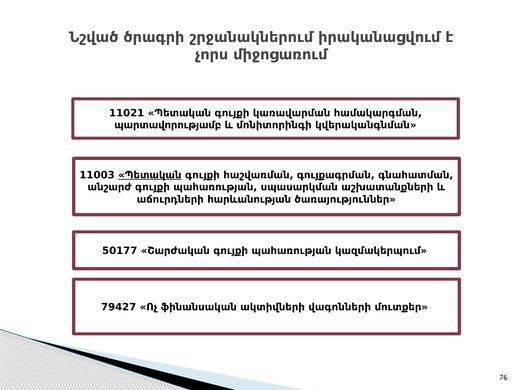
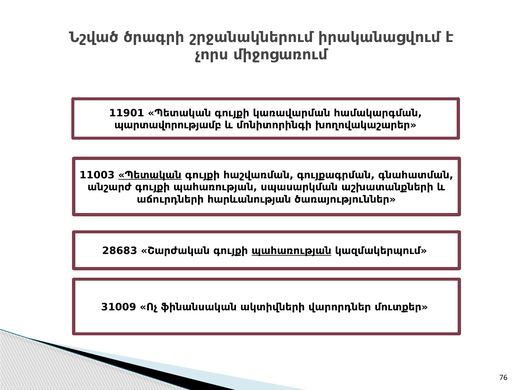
11021: 11021 -> 11901
կվերականգնման: կվերականգնման -> խողովակաշարեր
50177: 50177 -> 28683
պահառության at (292, 251) underline: none -> present
79427: 79427 -> 31009
վագոնների: վագոնների -> վարորդներ
